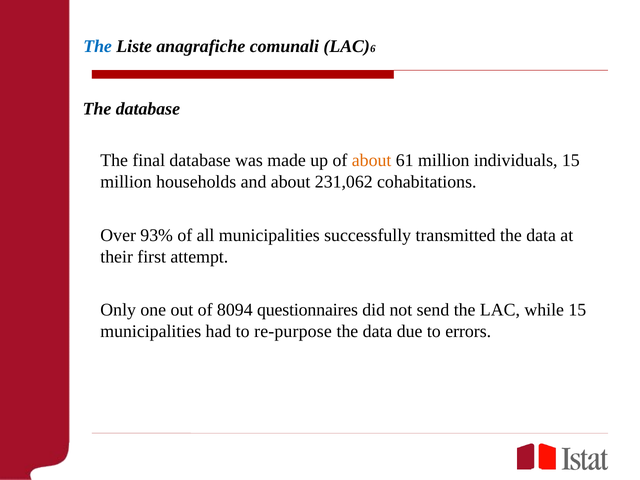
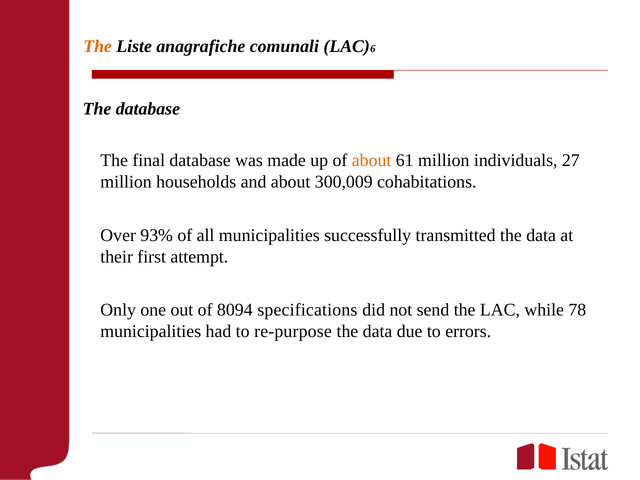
The at (98, 46) colour: blue -> orange
individuals 15: 15 -> 27
231,062: 231,062 -> 300,009
questionnaires: questionnaires -> specifications
while 15: 15 -> 78
